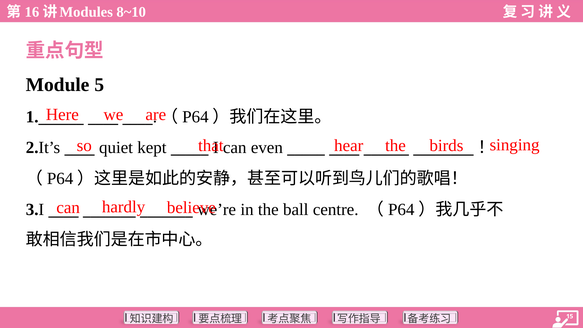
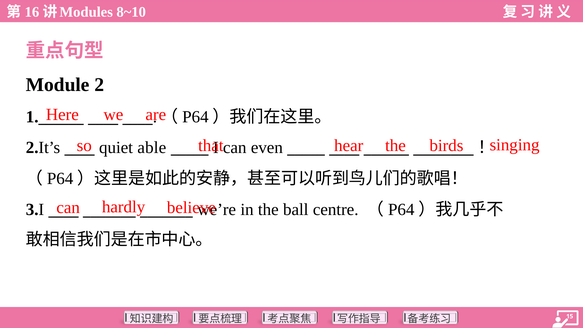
5: 5 -> 2
kept: kept -> able
